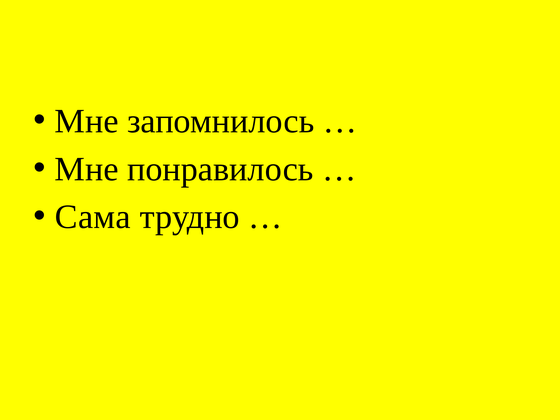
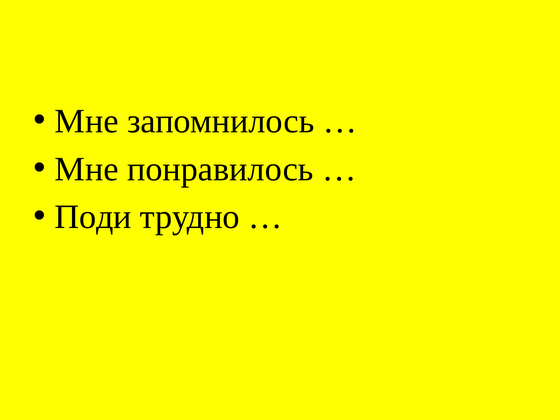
Сама: Сама -> Поди
